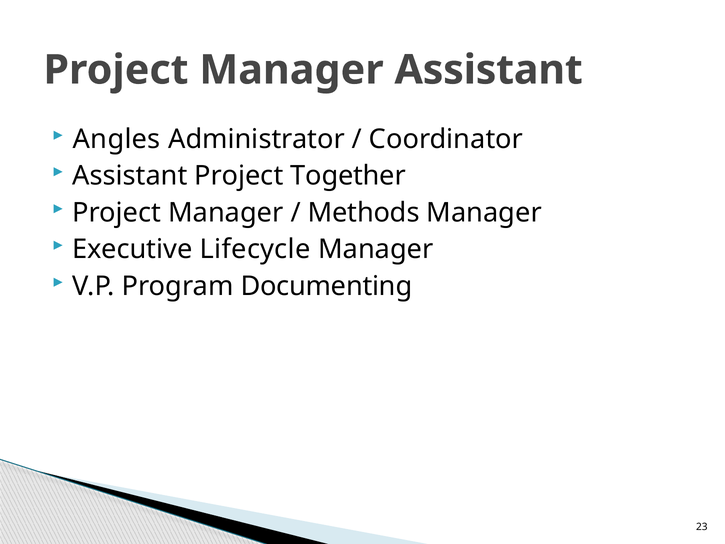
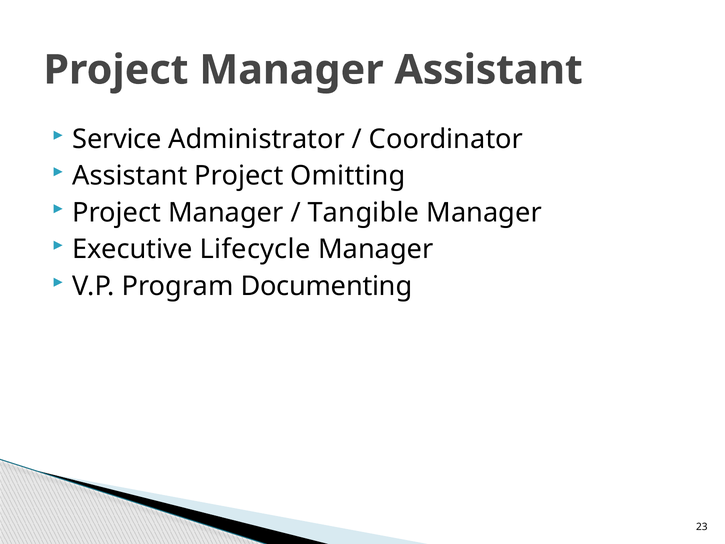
Angles: Angles -> Service
Together: Together -> Omitting
Methods: Methods -> Tangible
